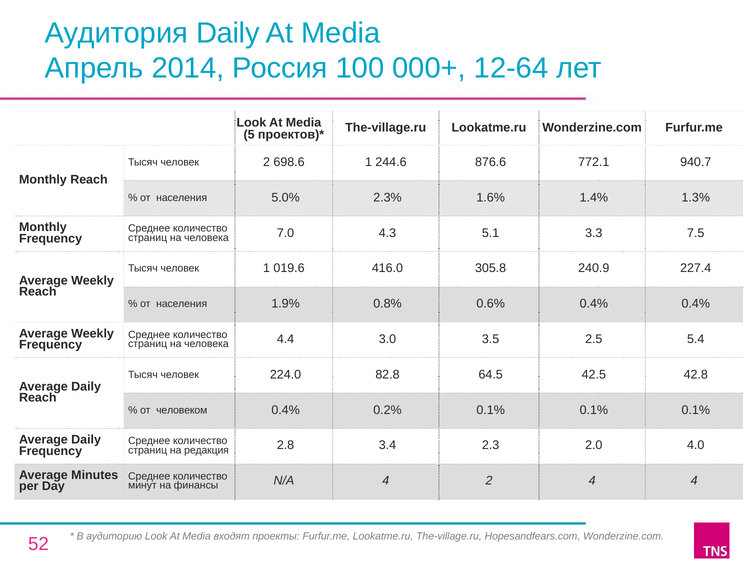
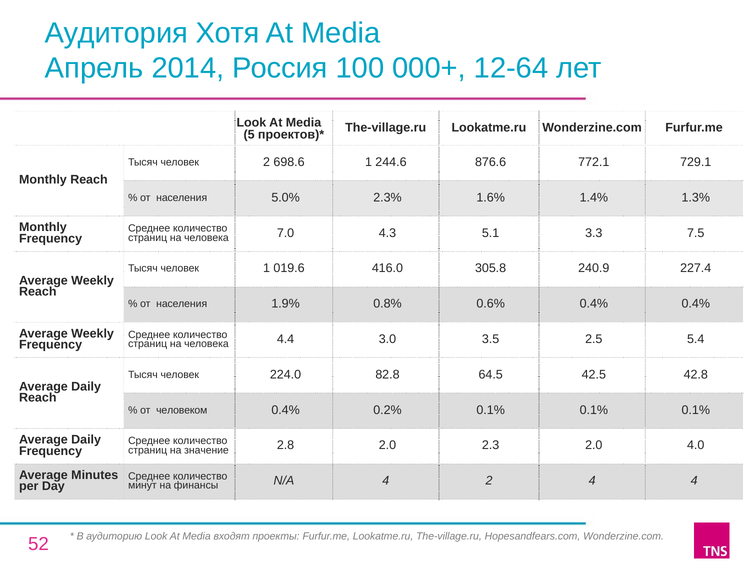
Аудитория Daily: Daily -> Хотя
940.7: 940.7 -> 729.1
редакция: редакция -> значение
2.8 3.4: 3.4 -> 2.0
